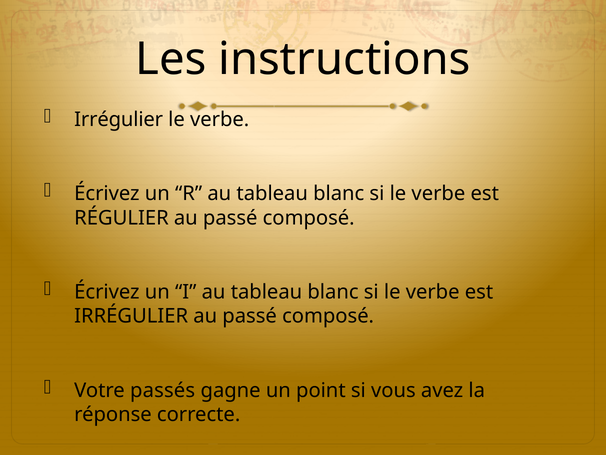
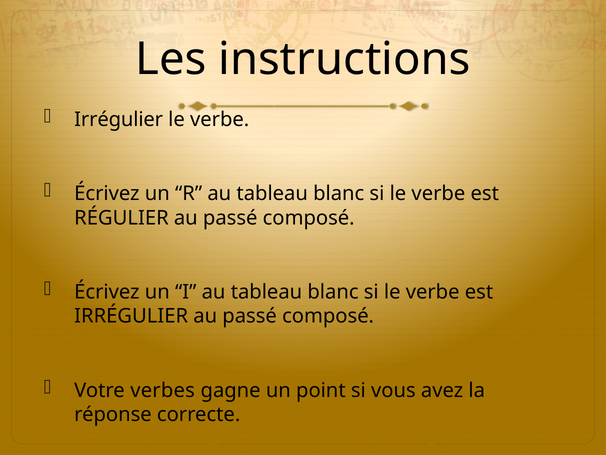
passés: passés -> verbes
